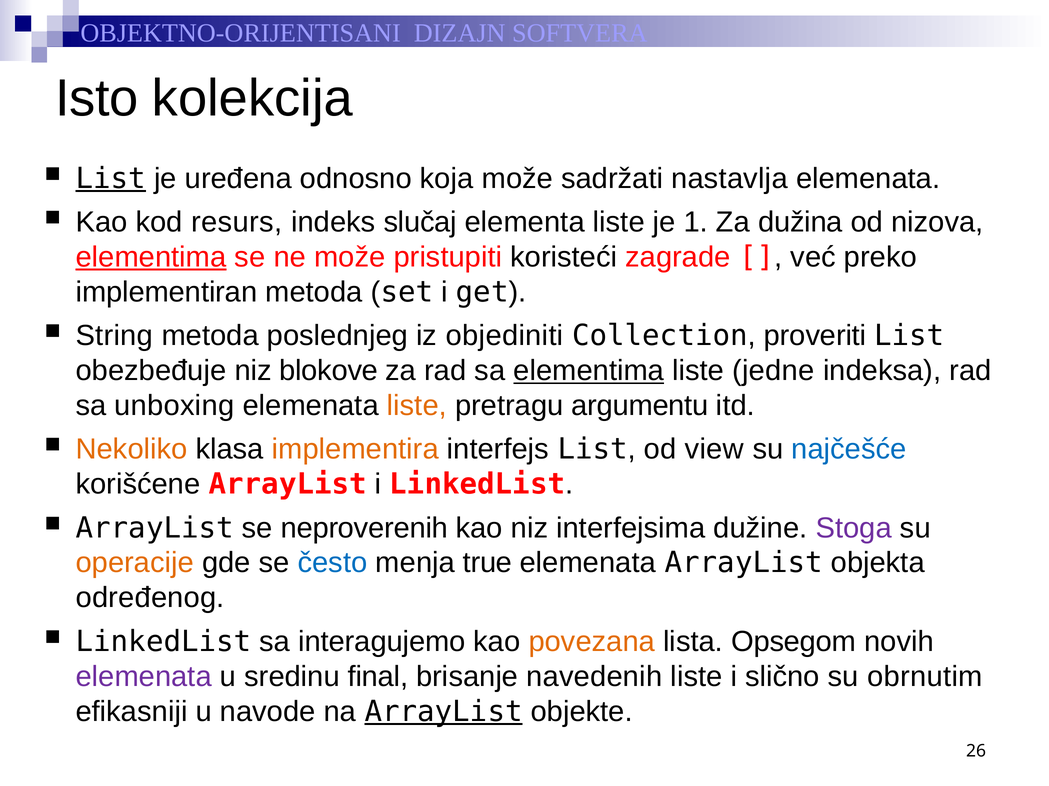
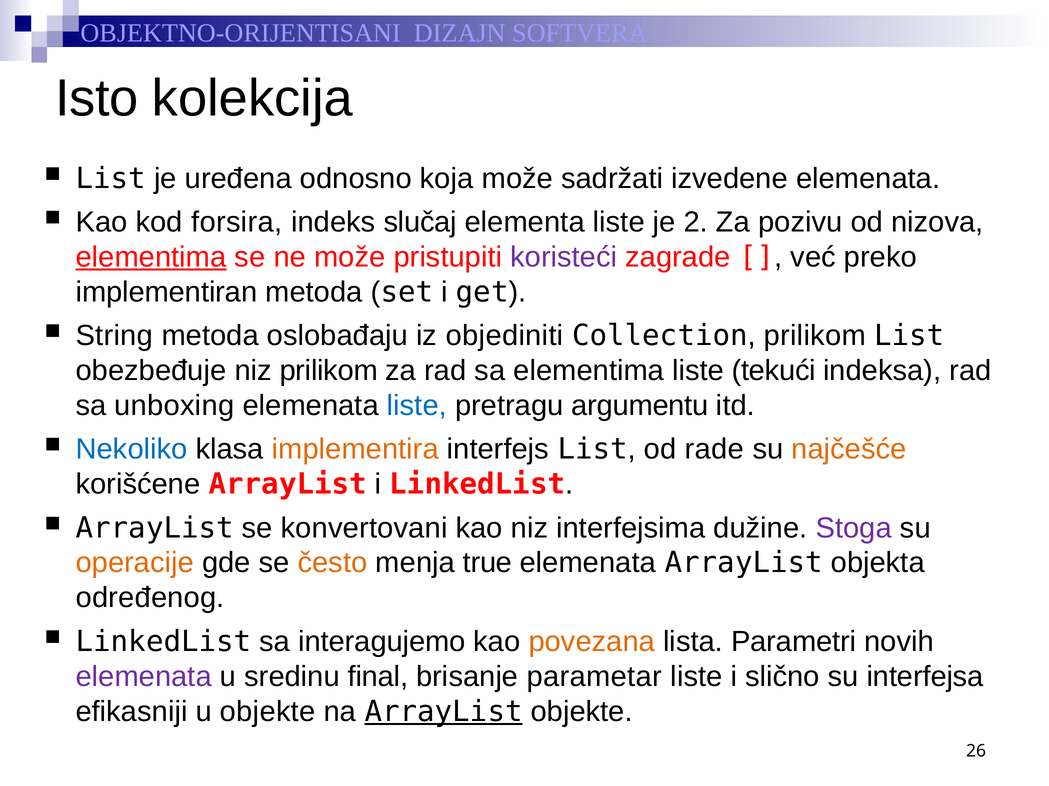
List at (111, 179) underline: present -> none
nastavlja: nastavlja -> izvedene
resurs: resurs -> forsira
1: 1 -> 2
dužina: dužina -> pozivu
koristeći colour: black -> purple
poslednjeg: poslednjeg -> oslobađaju
Collection proveriti: proveriti -> prilikom
niz blokove: blokove -> prilikom
elementima at (589, 371) underline: present -> none
jedne: jedne -> tekući
liste at (417, 406) colour: orange -> blue
Nekoliko colour: orange -> blue
view: view -> rade
najčešće colour: blue -> orange
neproverenih: neproverenih -> konvertovani
često colour: blue -> orange
Opsegom: Opsegom -> Parametri
navedenih: navedenih -> parametar
obrnutim: obrnutim -> interfejsa
u navode: navode -> objekte
